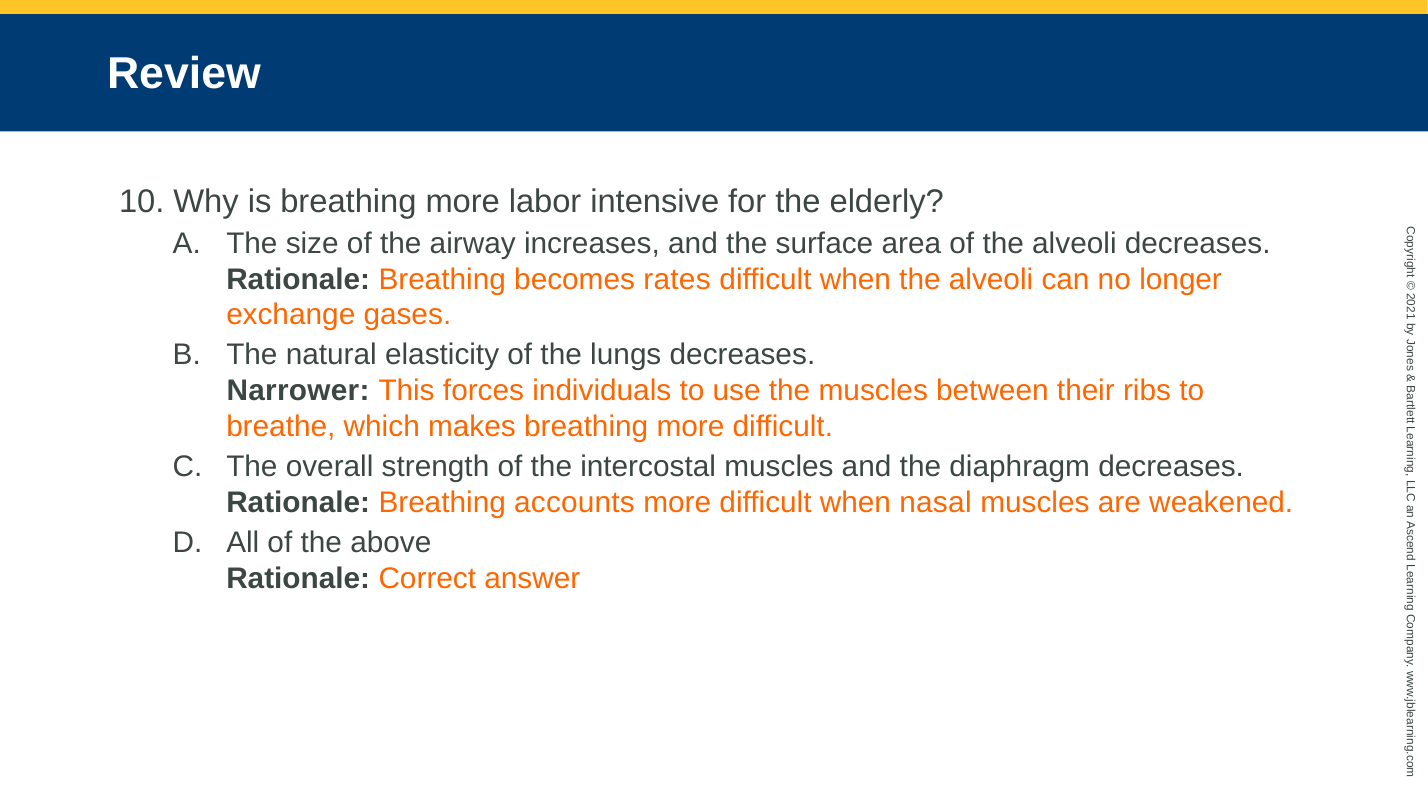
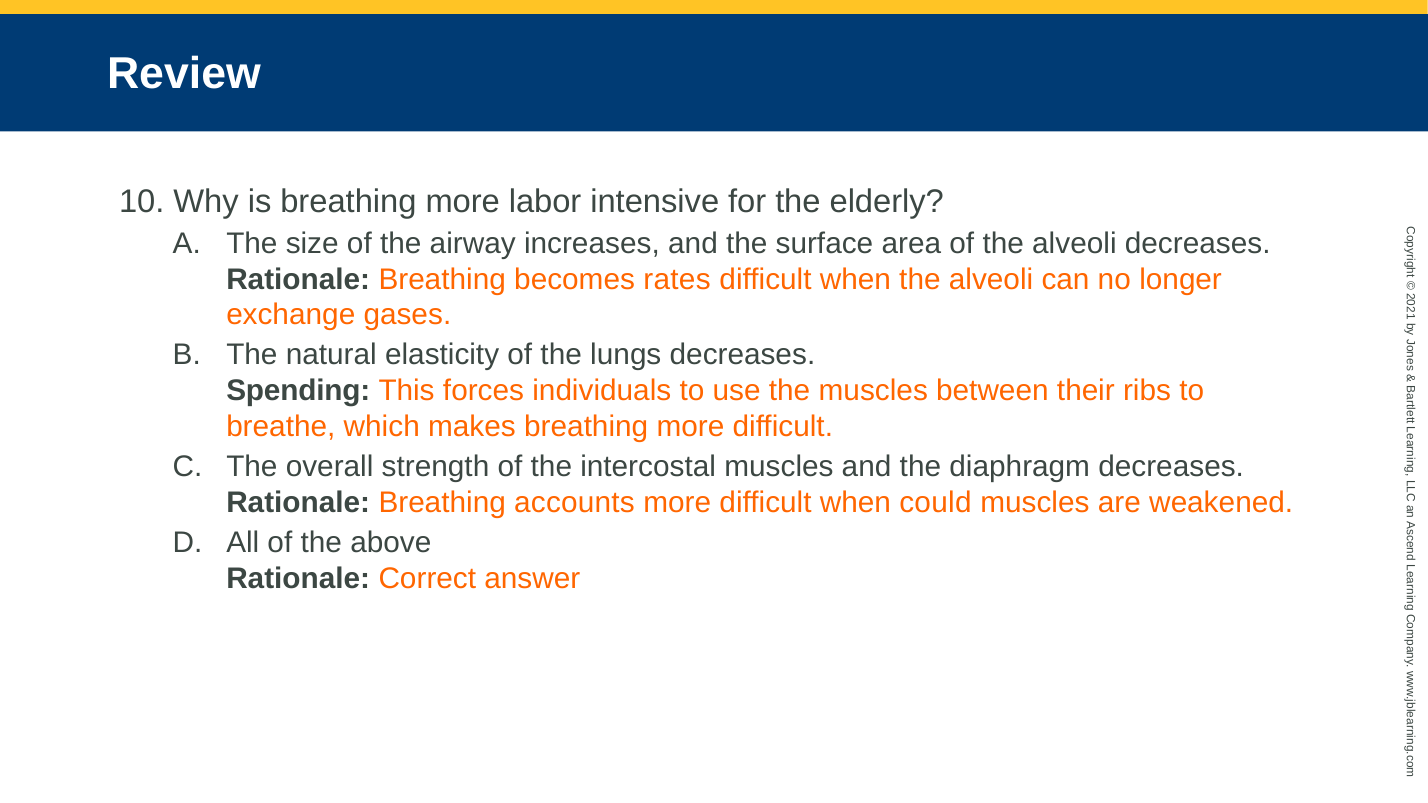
Narrower: Narrower -> Spending
nasal: nasal -> could
